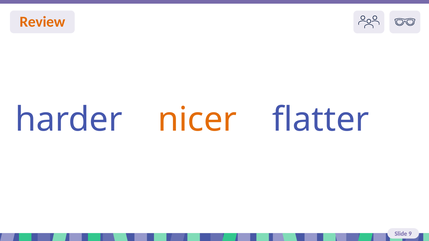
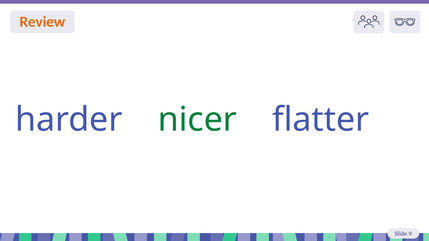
nicer colour: orange -> green
